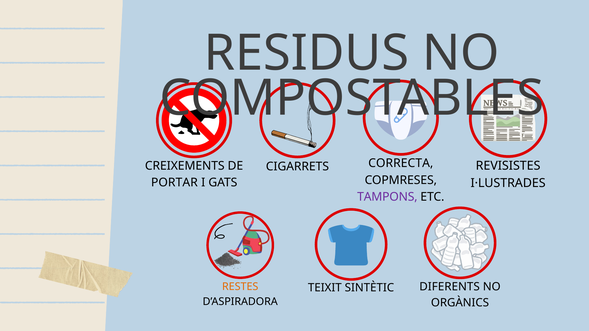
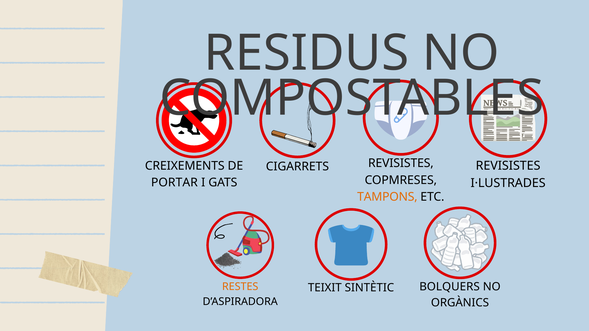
CORRECTA at (401, 163): CORRECTA -> REVISISTES
TAMPONS colour: purple -> orange
DIFERENTS: DIFERENTS -> BOLQUERS
